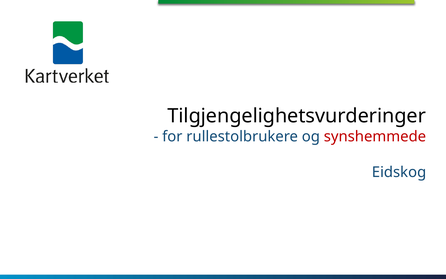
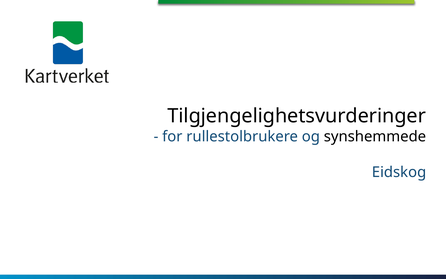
synshemmede colour: red -> black
